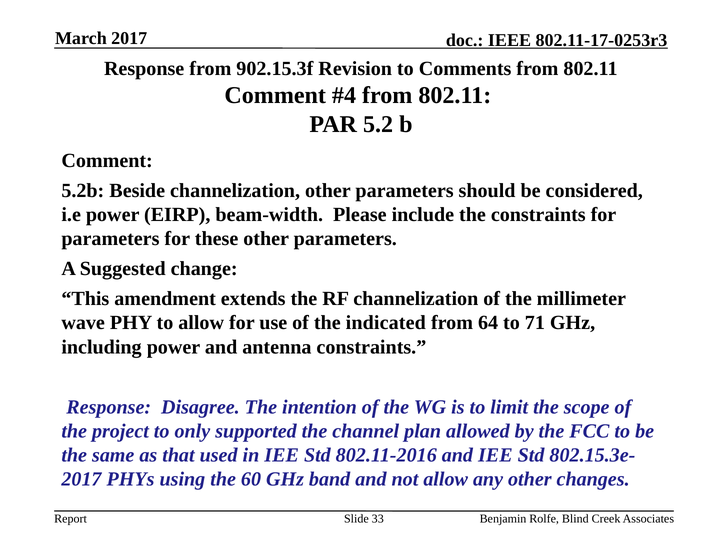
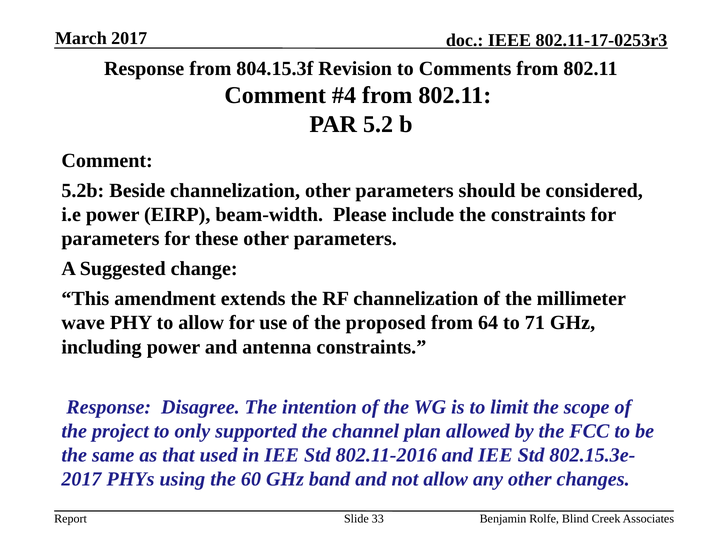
902.15.3f: 902.15.3f -> 804.15.3f
indicated: indicated -> proposed
